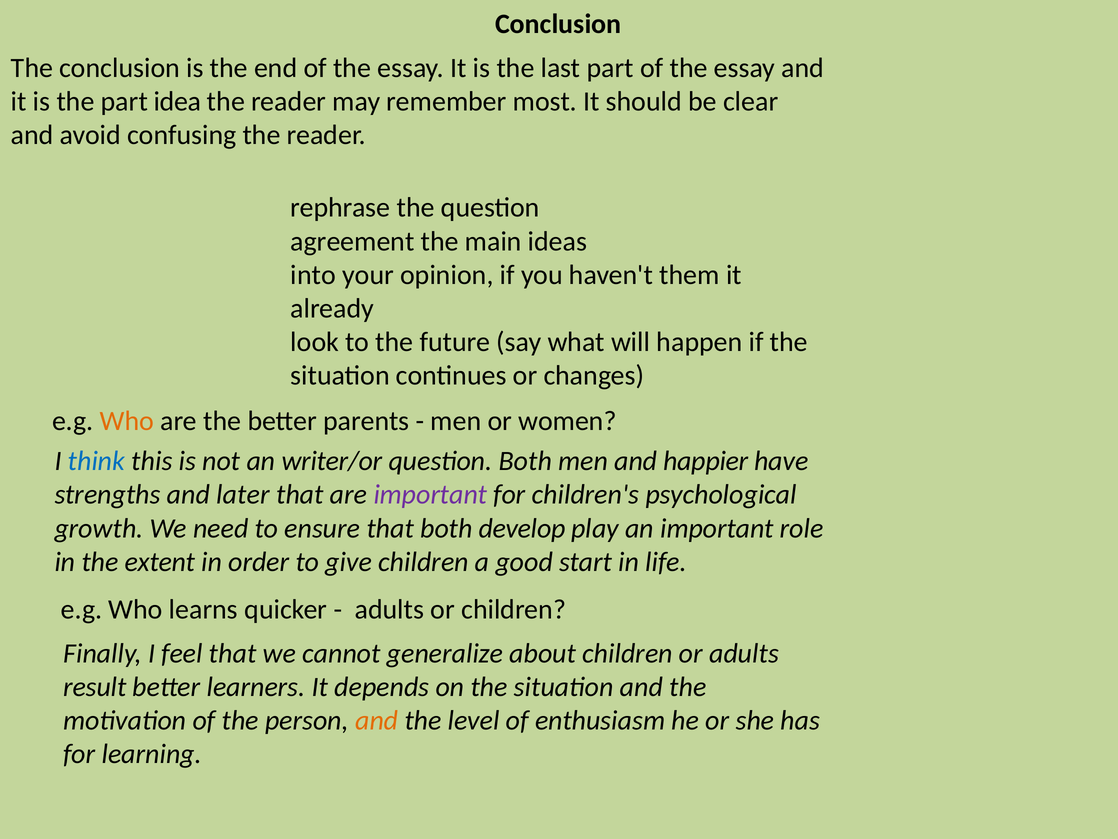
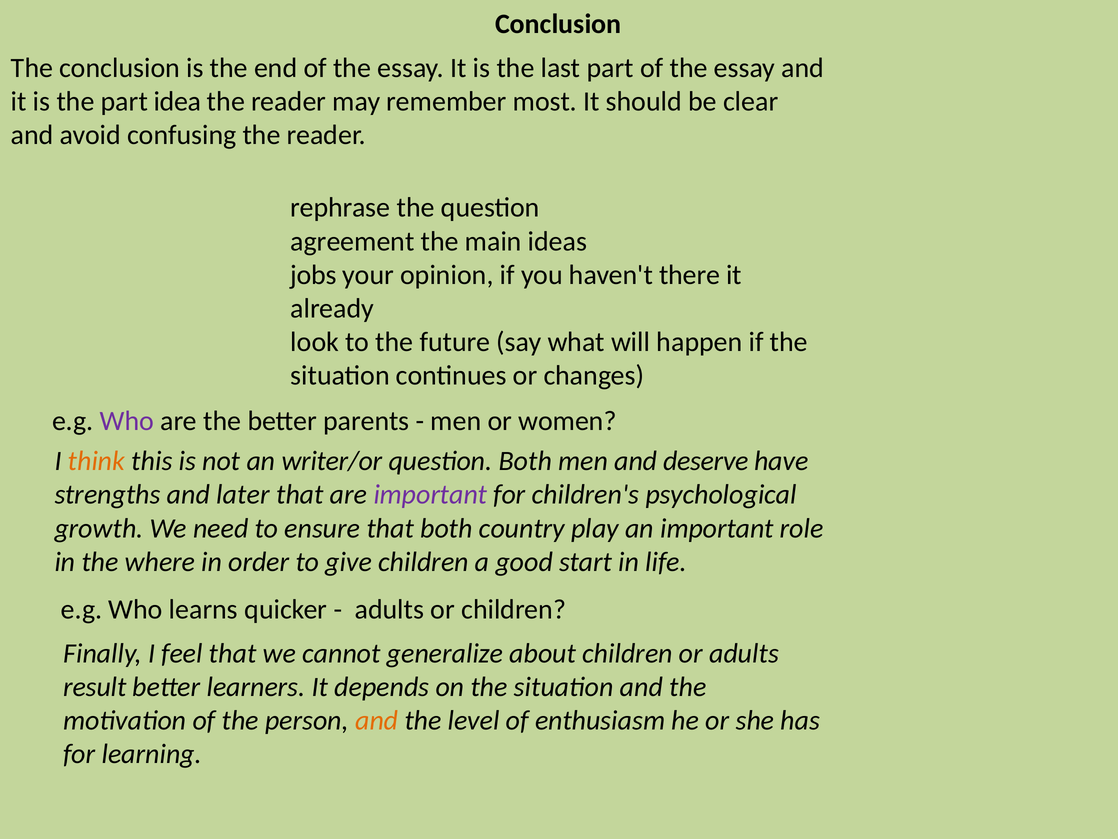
into: into -> jobs
them: them -> there
Who at (127, 421) colour: orange -> purple
think colour: blue -> orange
happier: happier -> deserve
develop: develop -> country
extent: extent -> where
